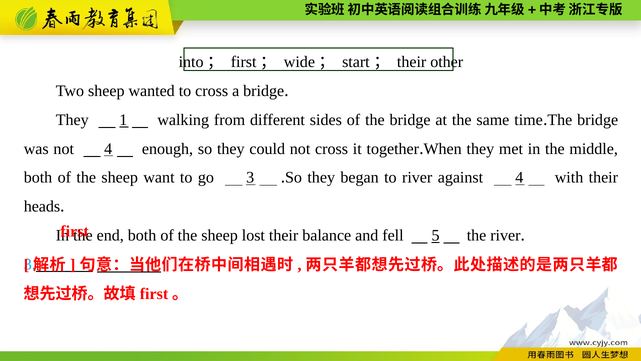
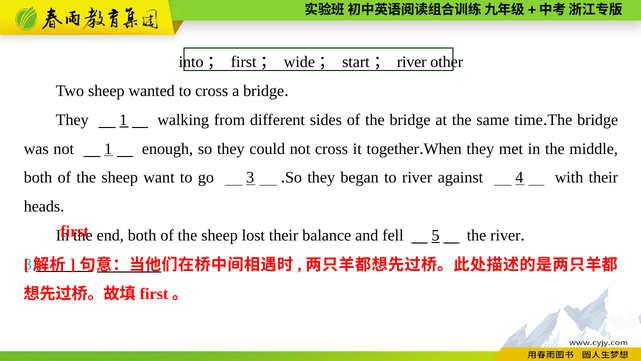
start； their: their -> river
not 4: 4 -> 1
